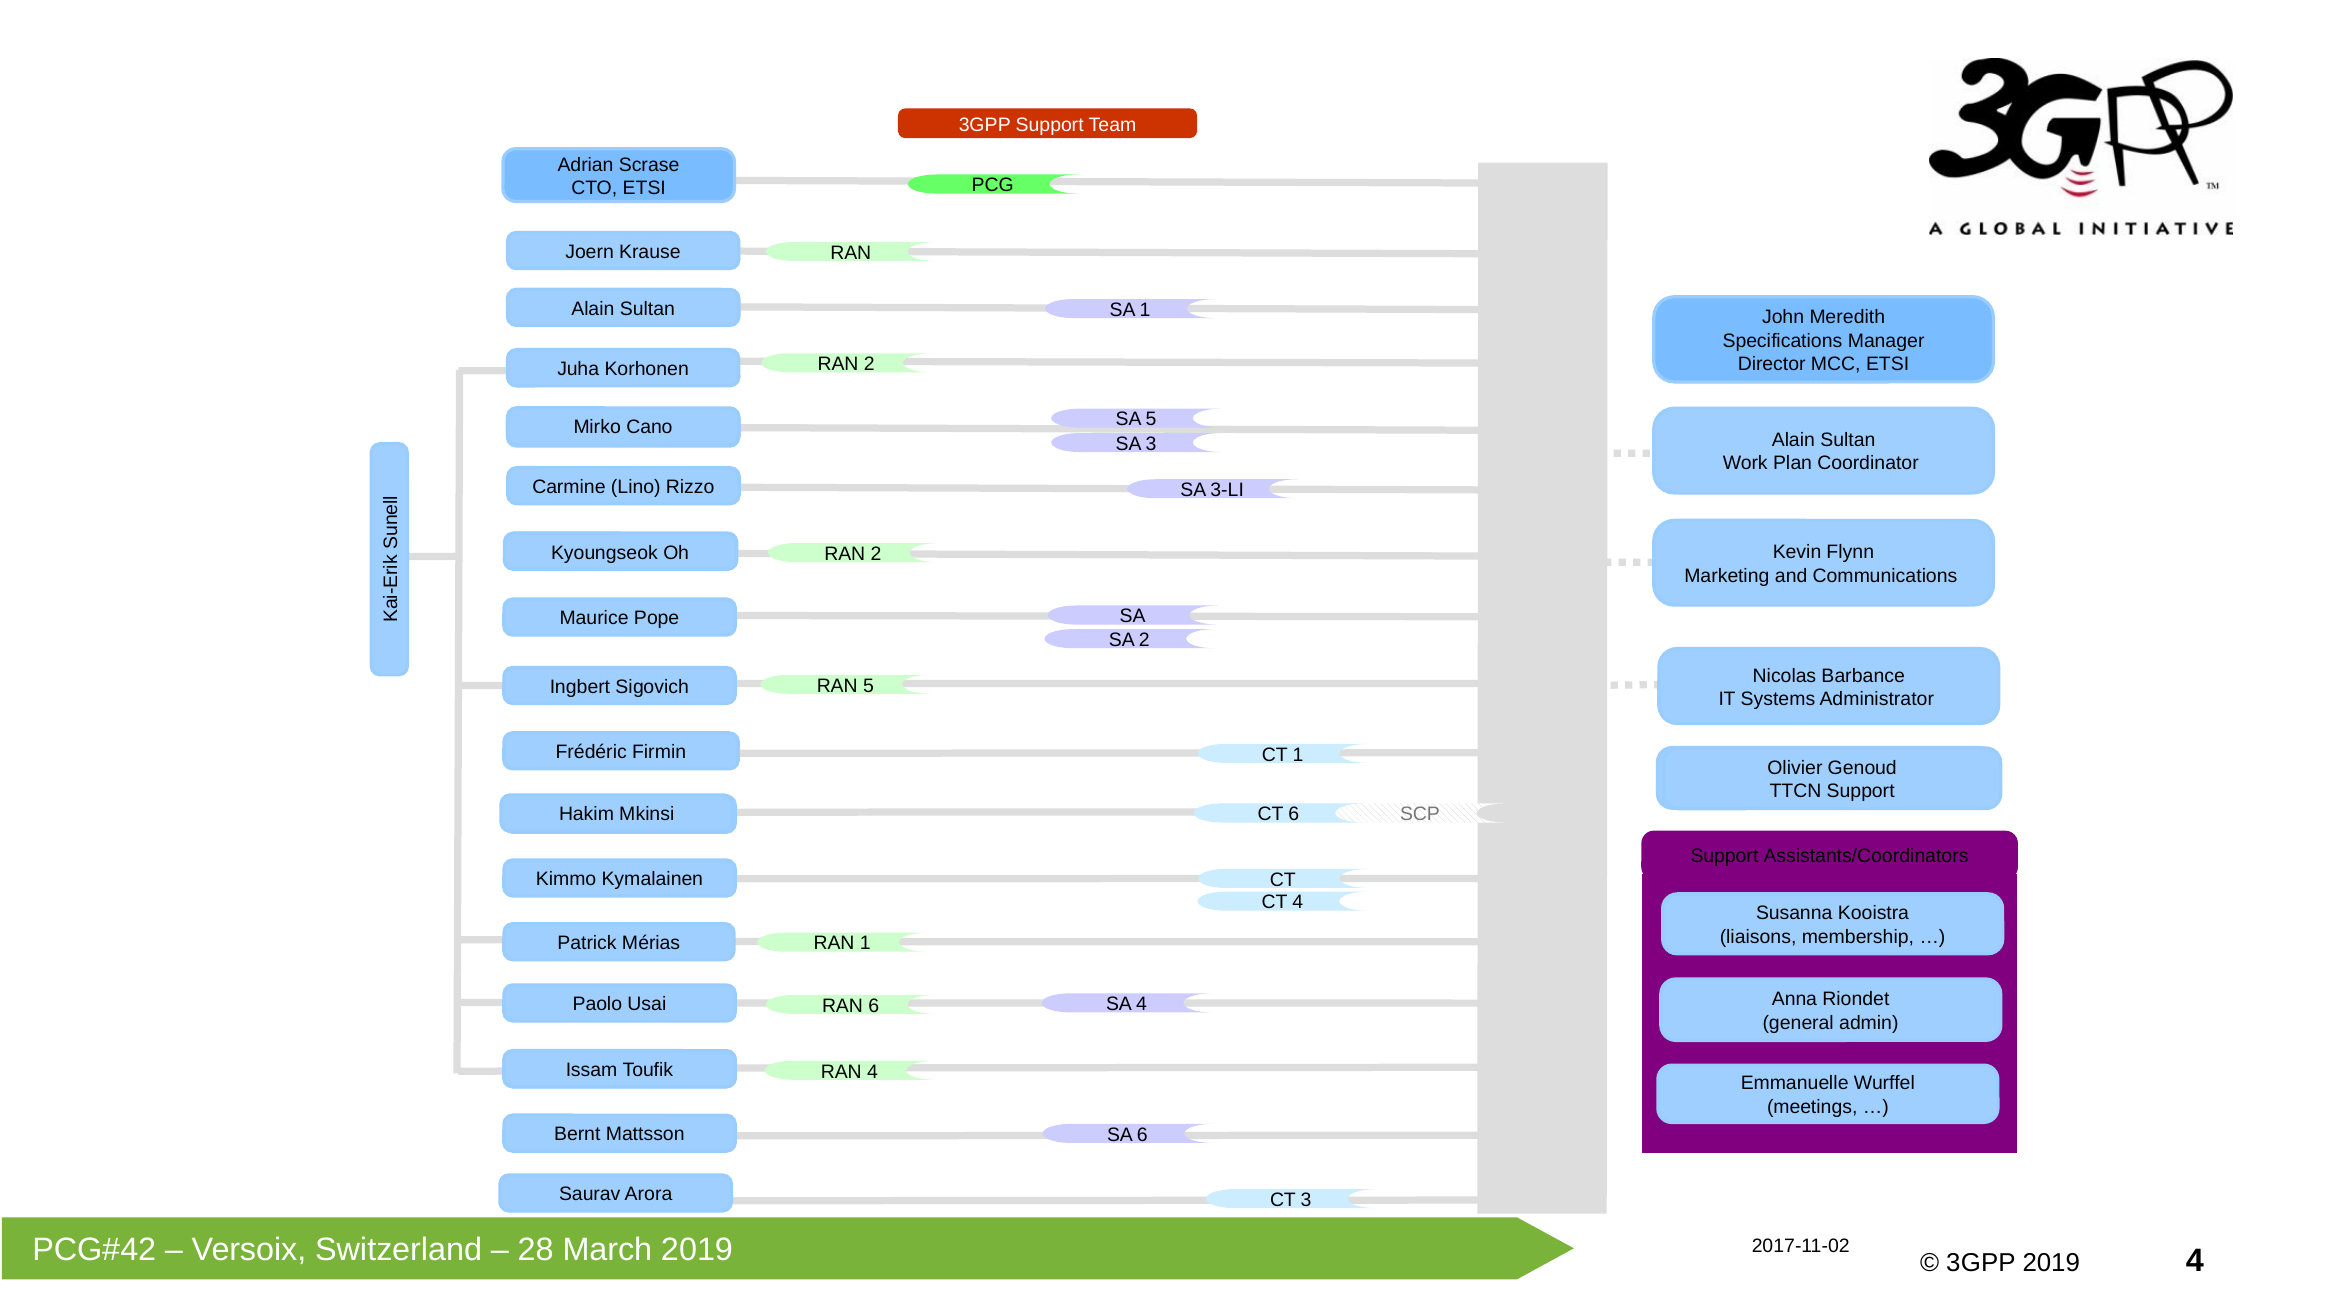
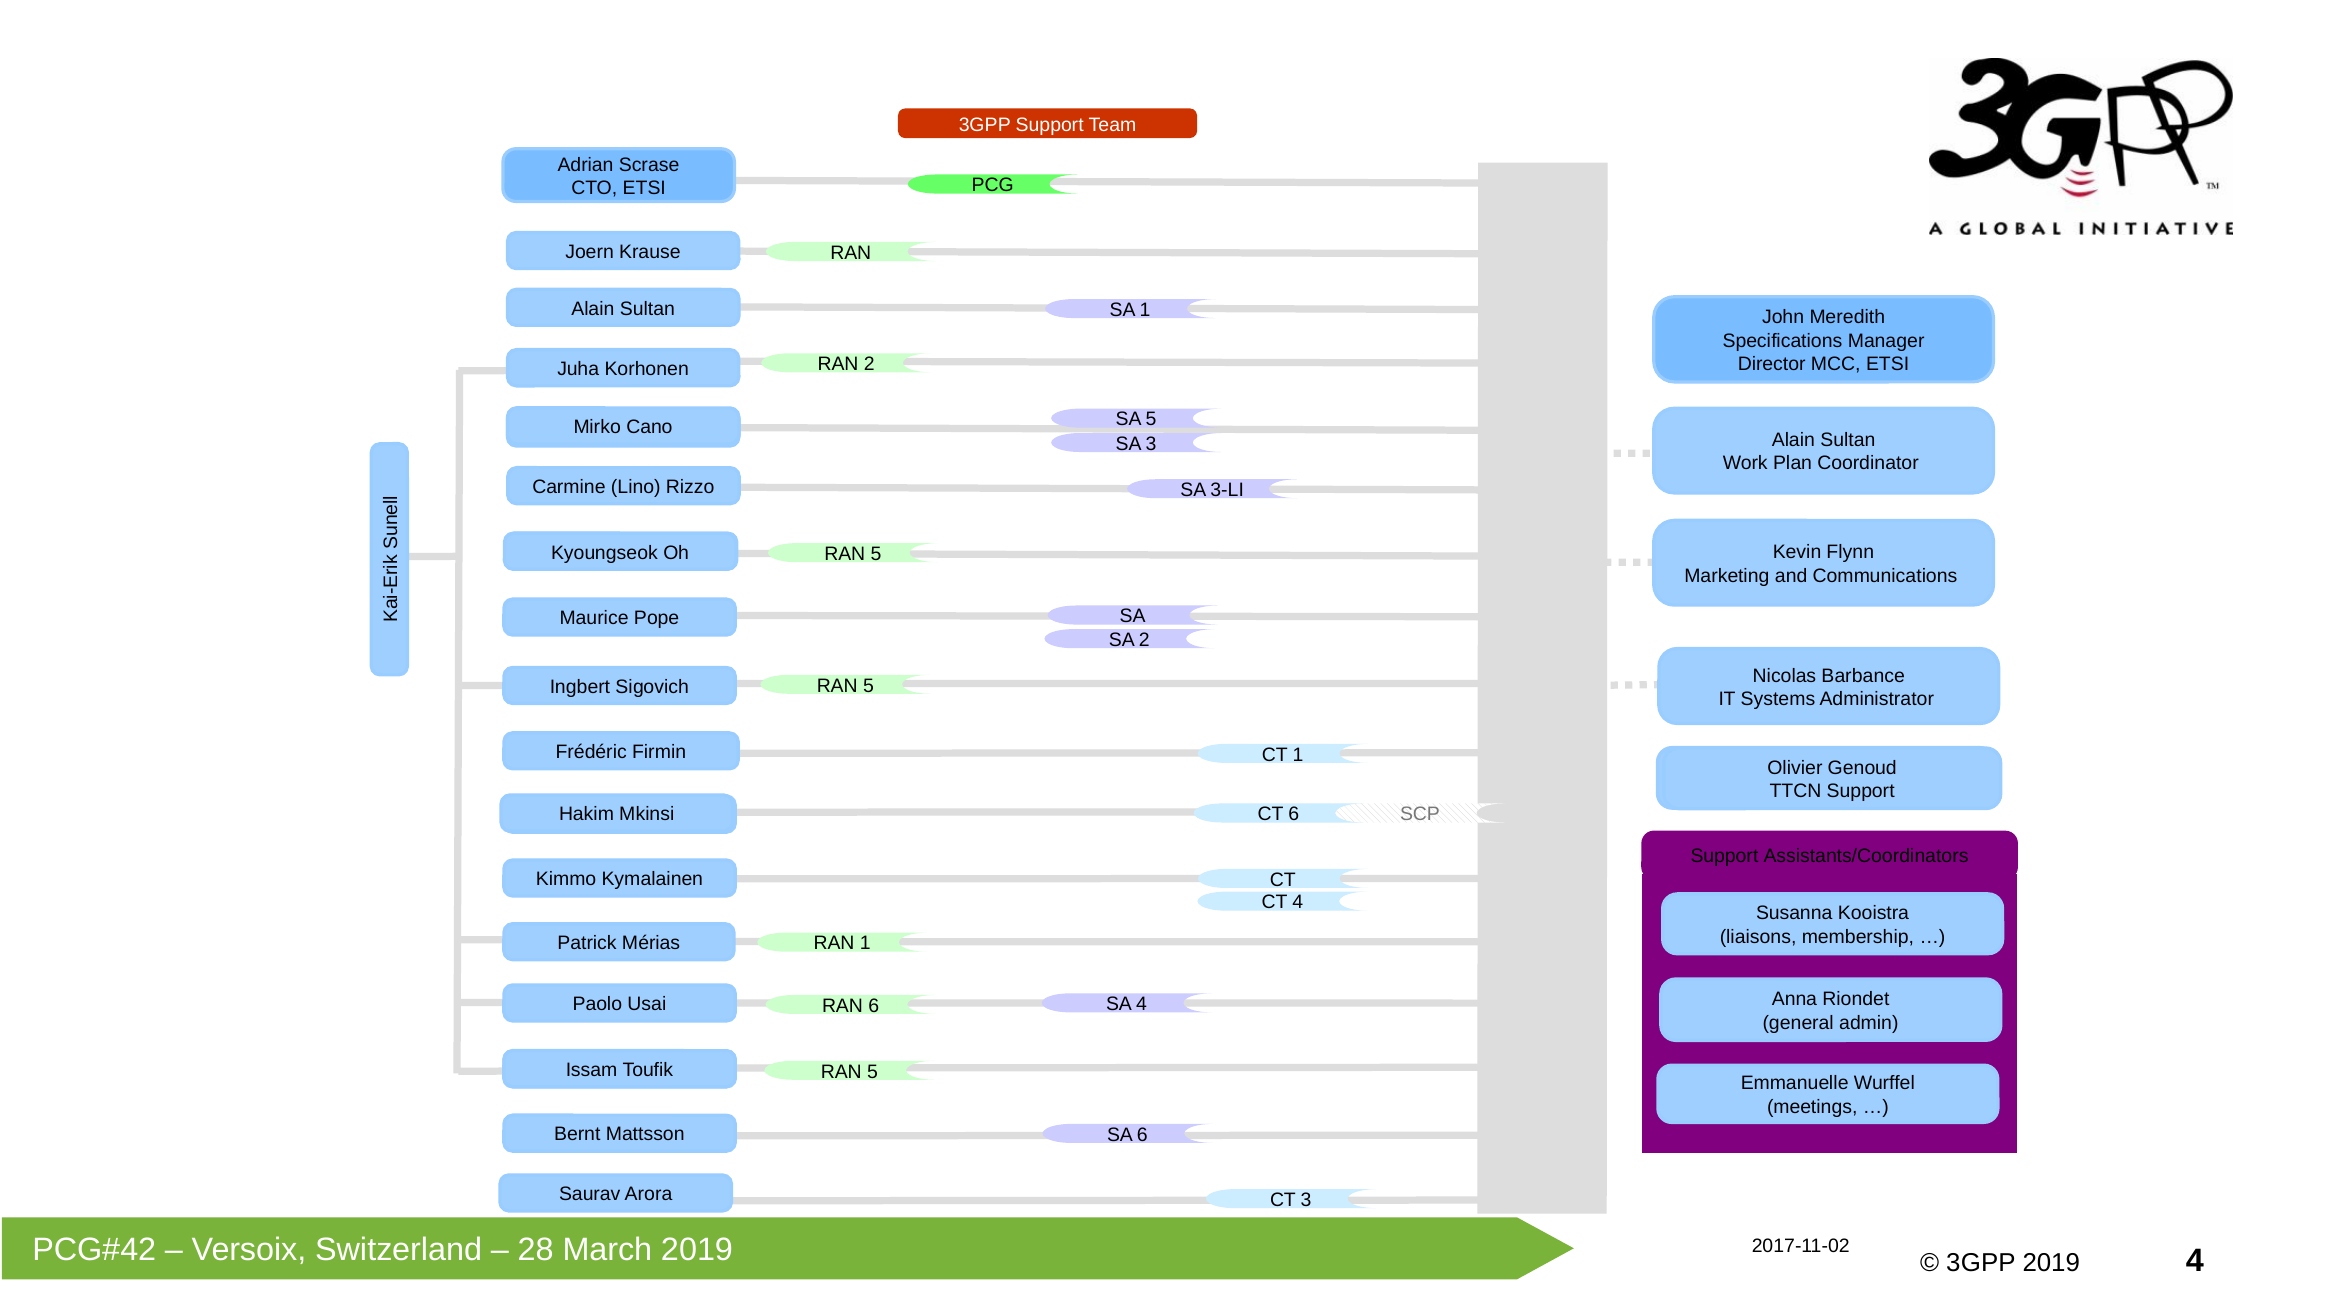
2 at (876, 554): 2 -> 5
4 at (872, 1072): 4 -> 5
